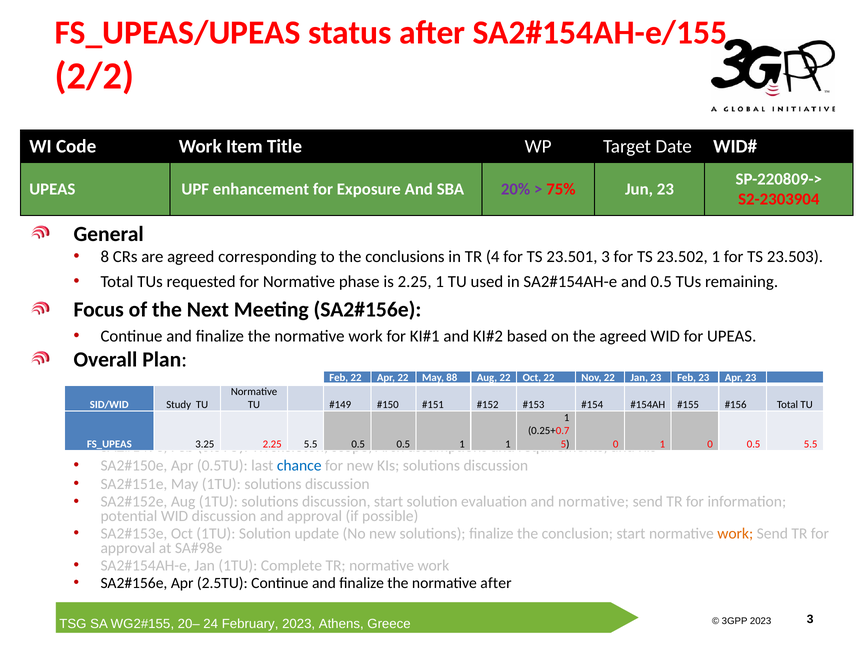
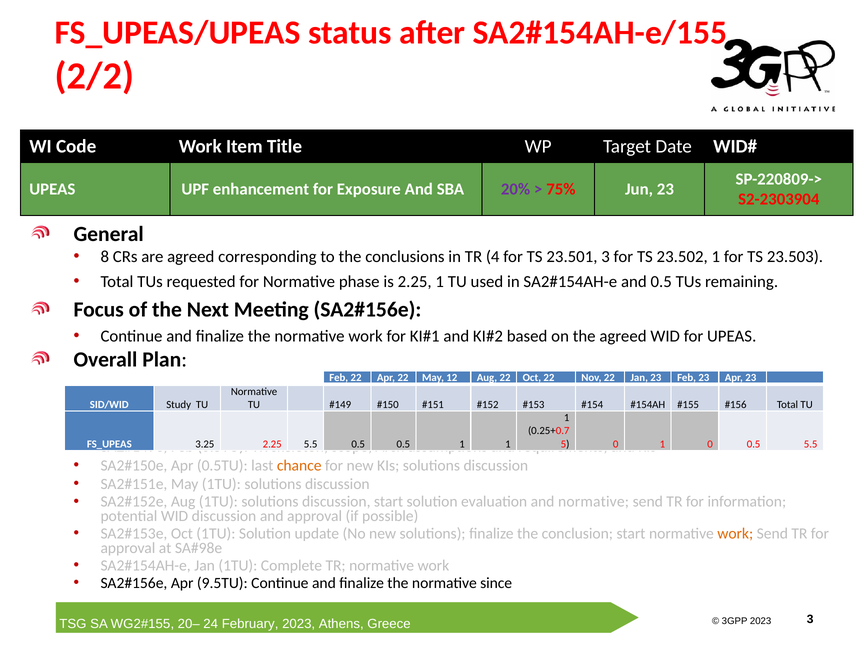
88: 88 -> 12
chance colour: blue -> orange
2.5TU: 2.5TU -> 9.5TU
normative after: after -> since
